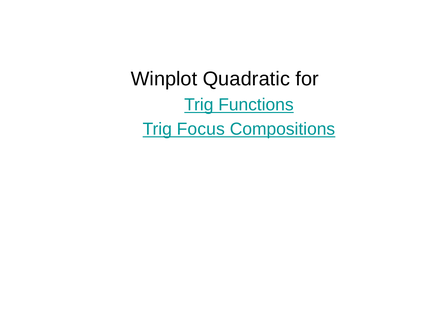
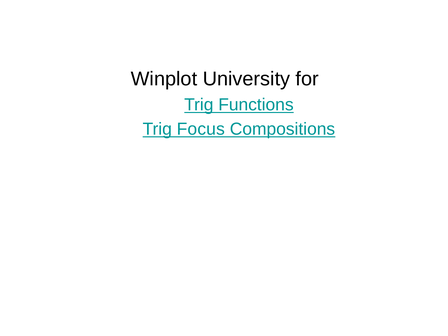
Quadratic: Quadratic -> University
